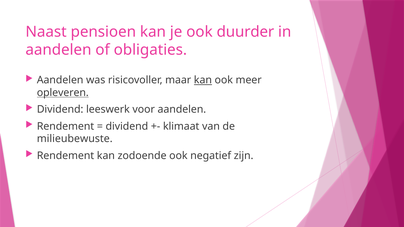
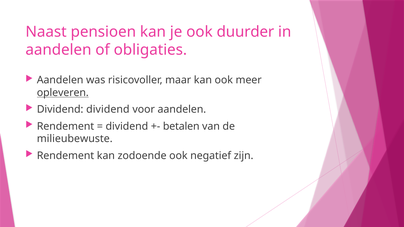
kan at (203, 80) underline: present -> none
Dividend leeswerk: leeswerk -> dividend
klimaat: klimaat -> betalen
